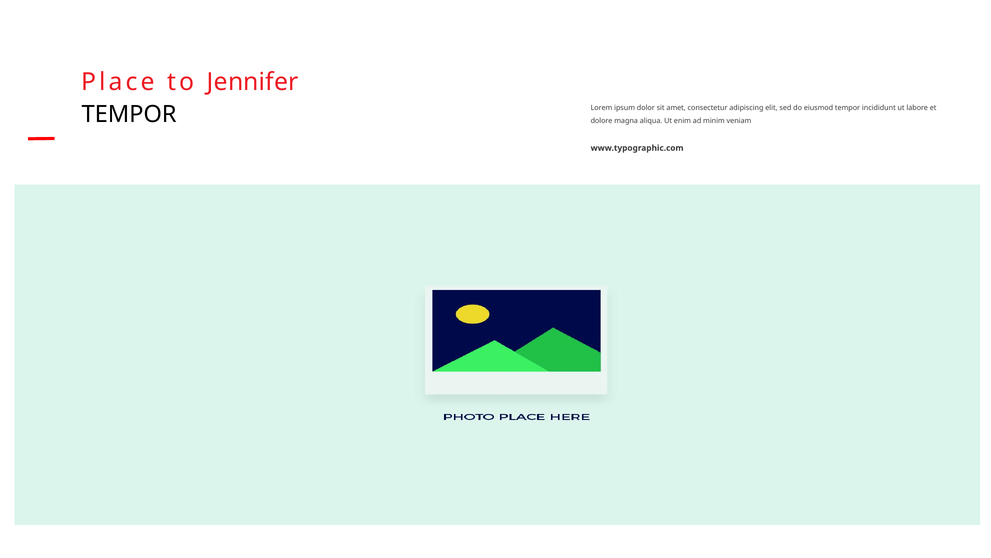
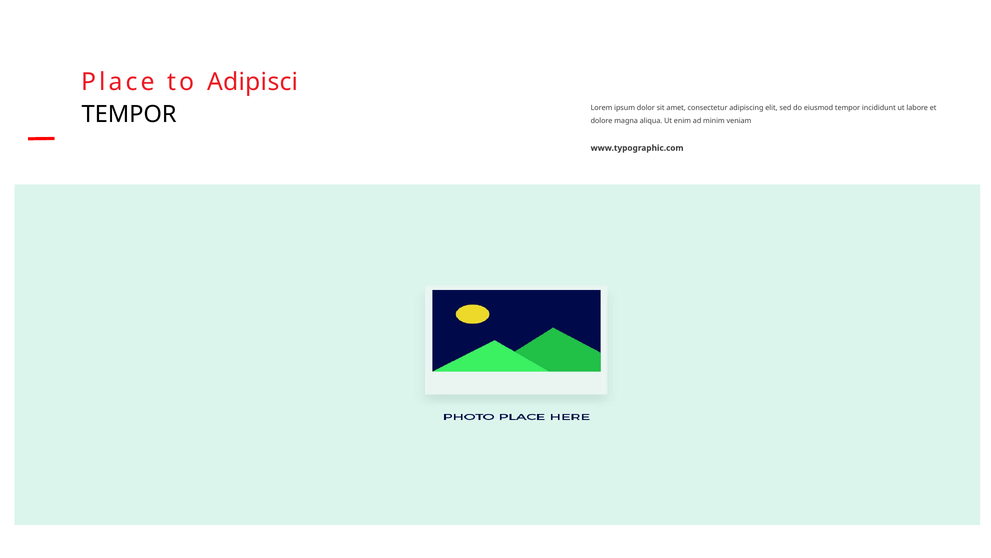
Jennifer: Jennifer -> Adipisci
